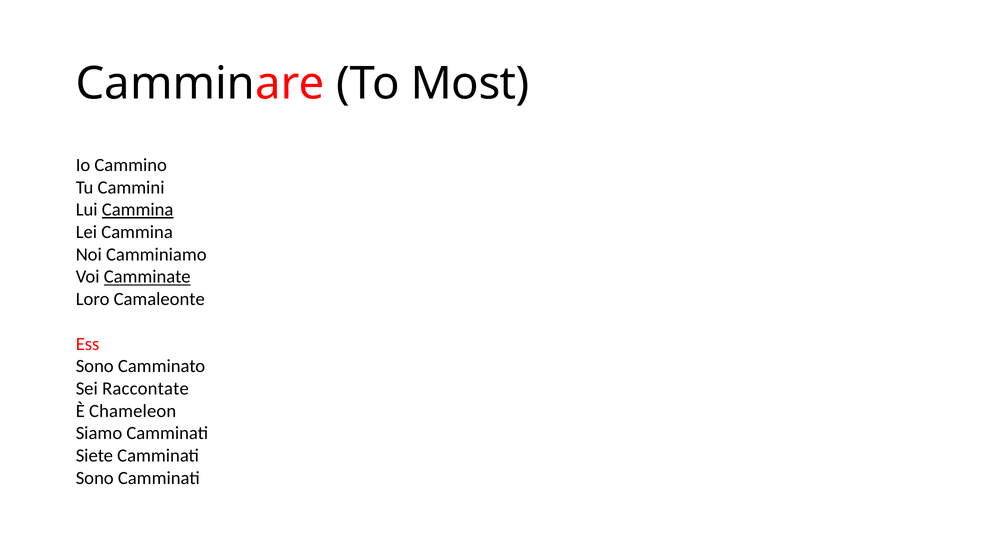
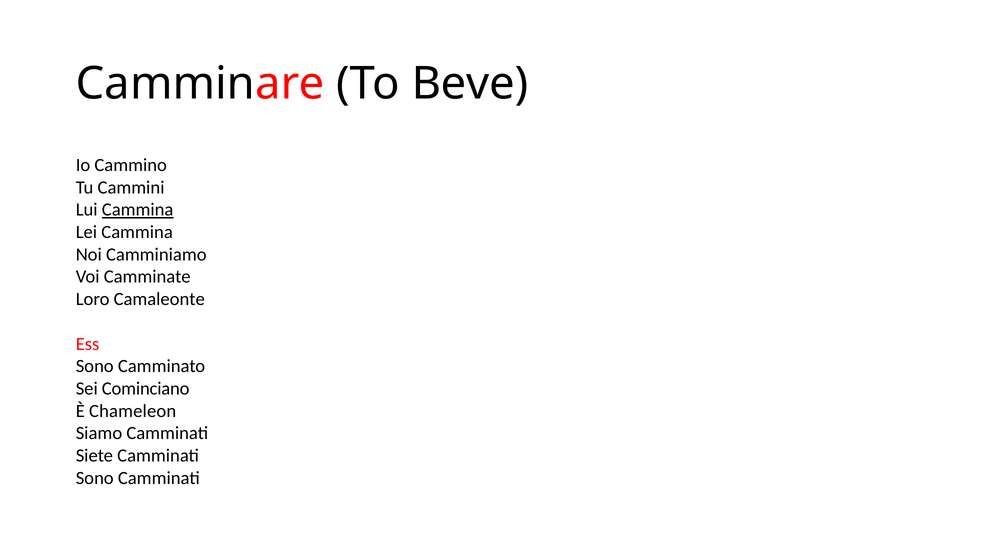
Most: Most -> Beve
Camminate underline: present -> none
Raccontate: Raccontate -> Cominciano
